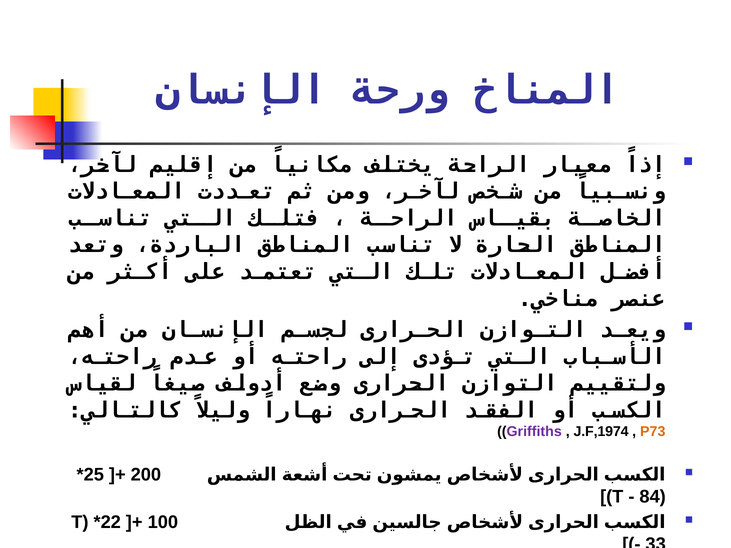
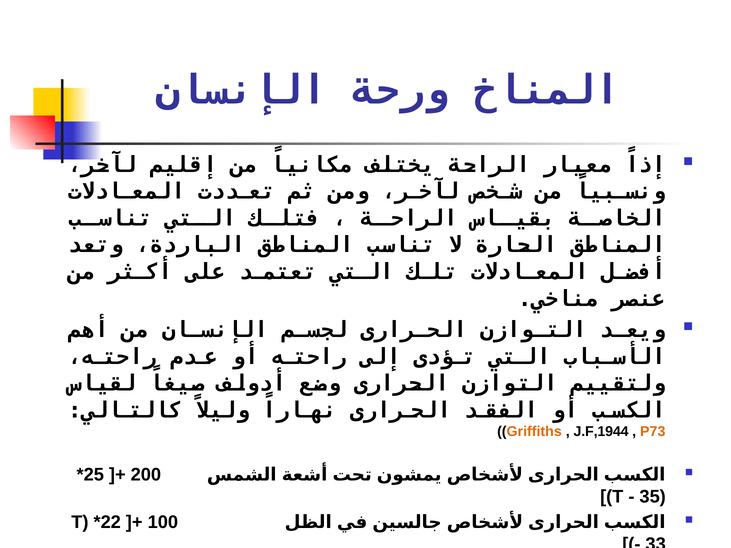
Griffiths colour: purple -> orange
J.F,1974: J.F,1974 -> J.F,1944
84: 84 -> 35
